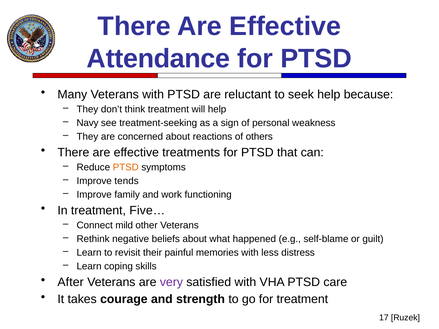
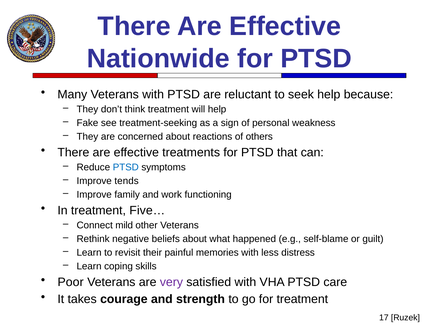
Attendance: Attendance -> Nationwide
Navy: Navy -> Fake
PTSD at (126, 167) colour: orange -> blue
After: After -> Poor
